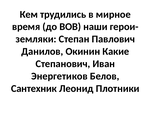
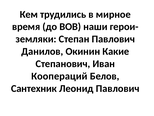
Энергетиков: Энергетиков -> Коопераций
Леонид Плотники: Плотники -> Павлович
